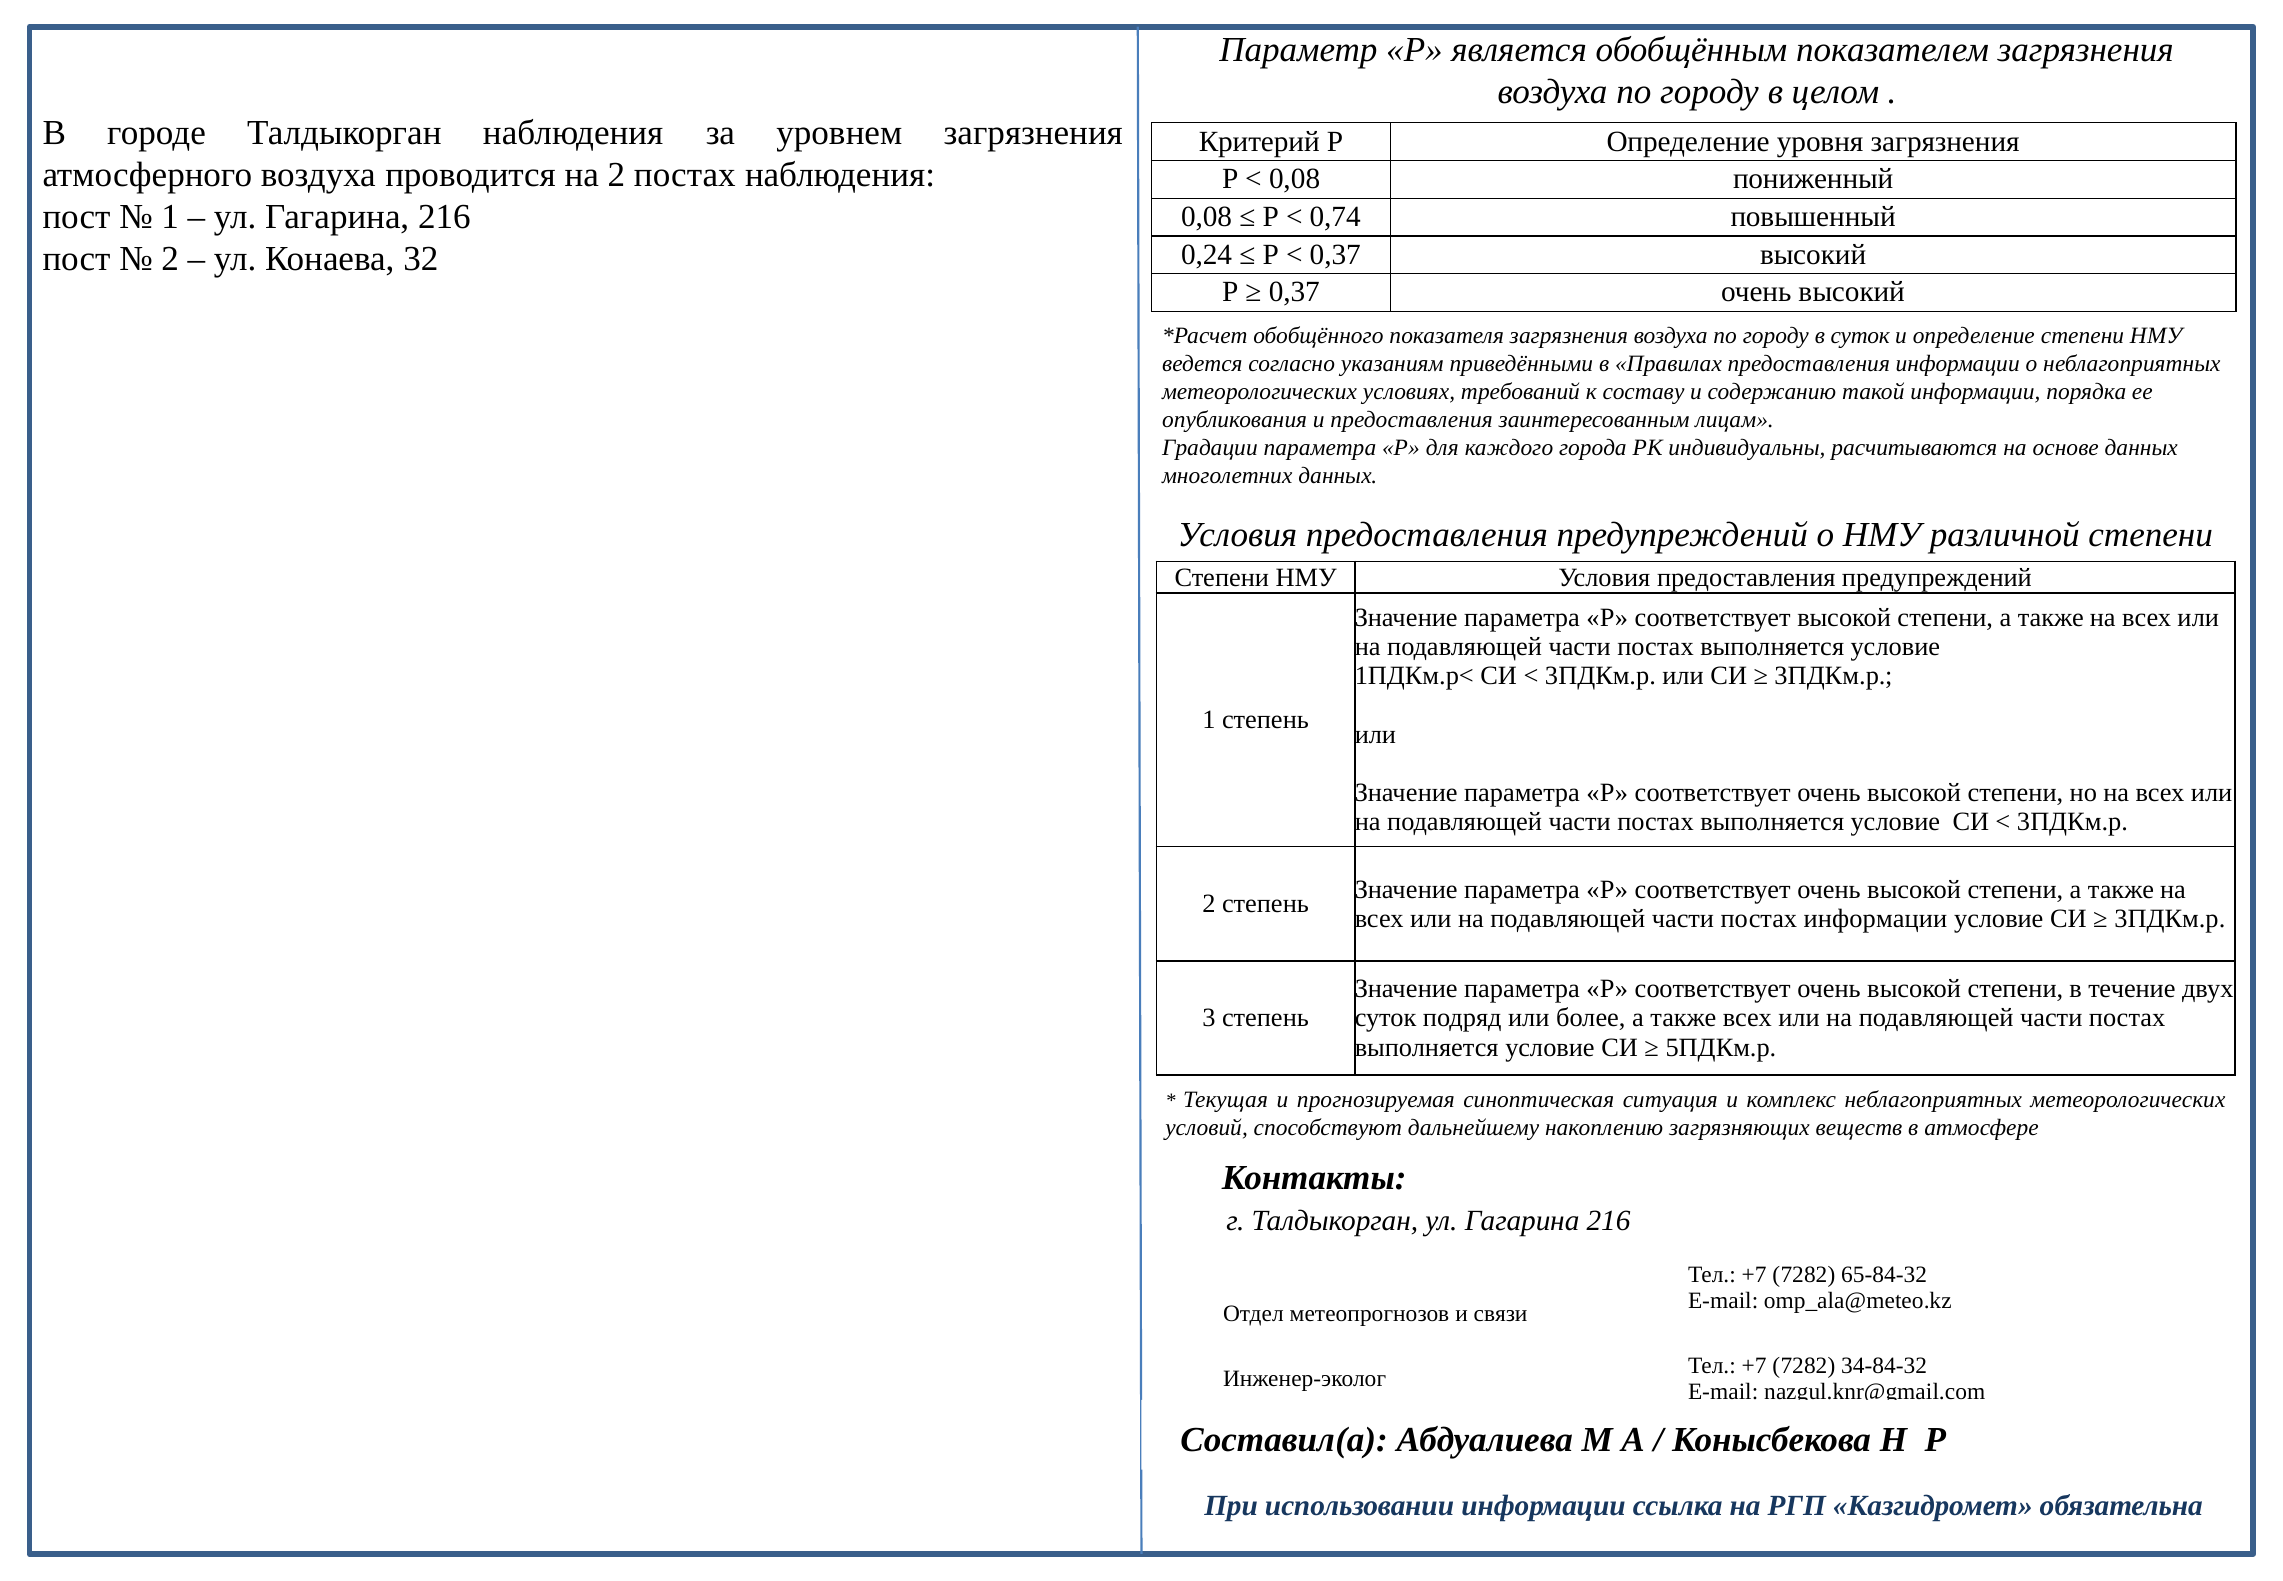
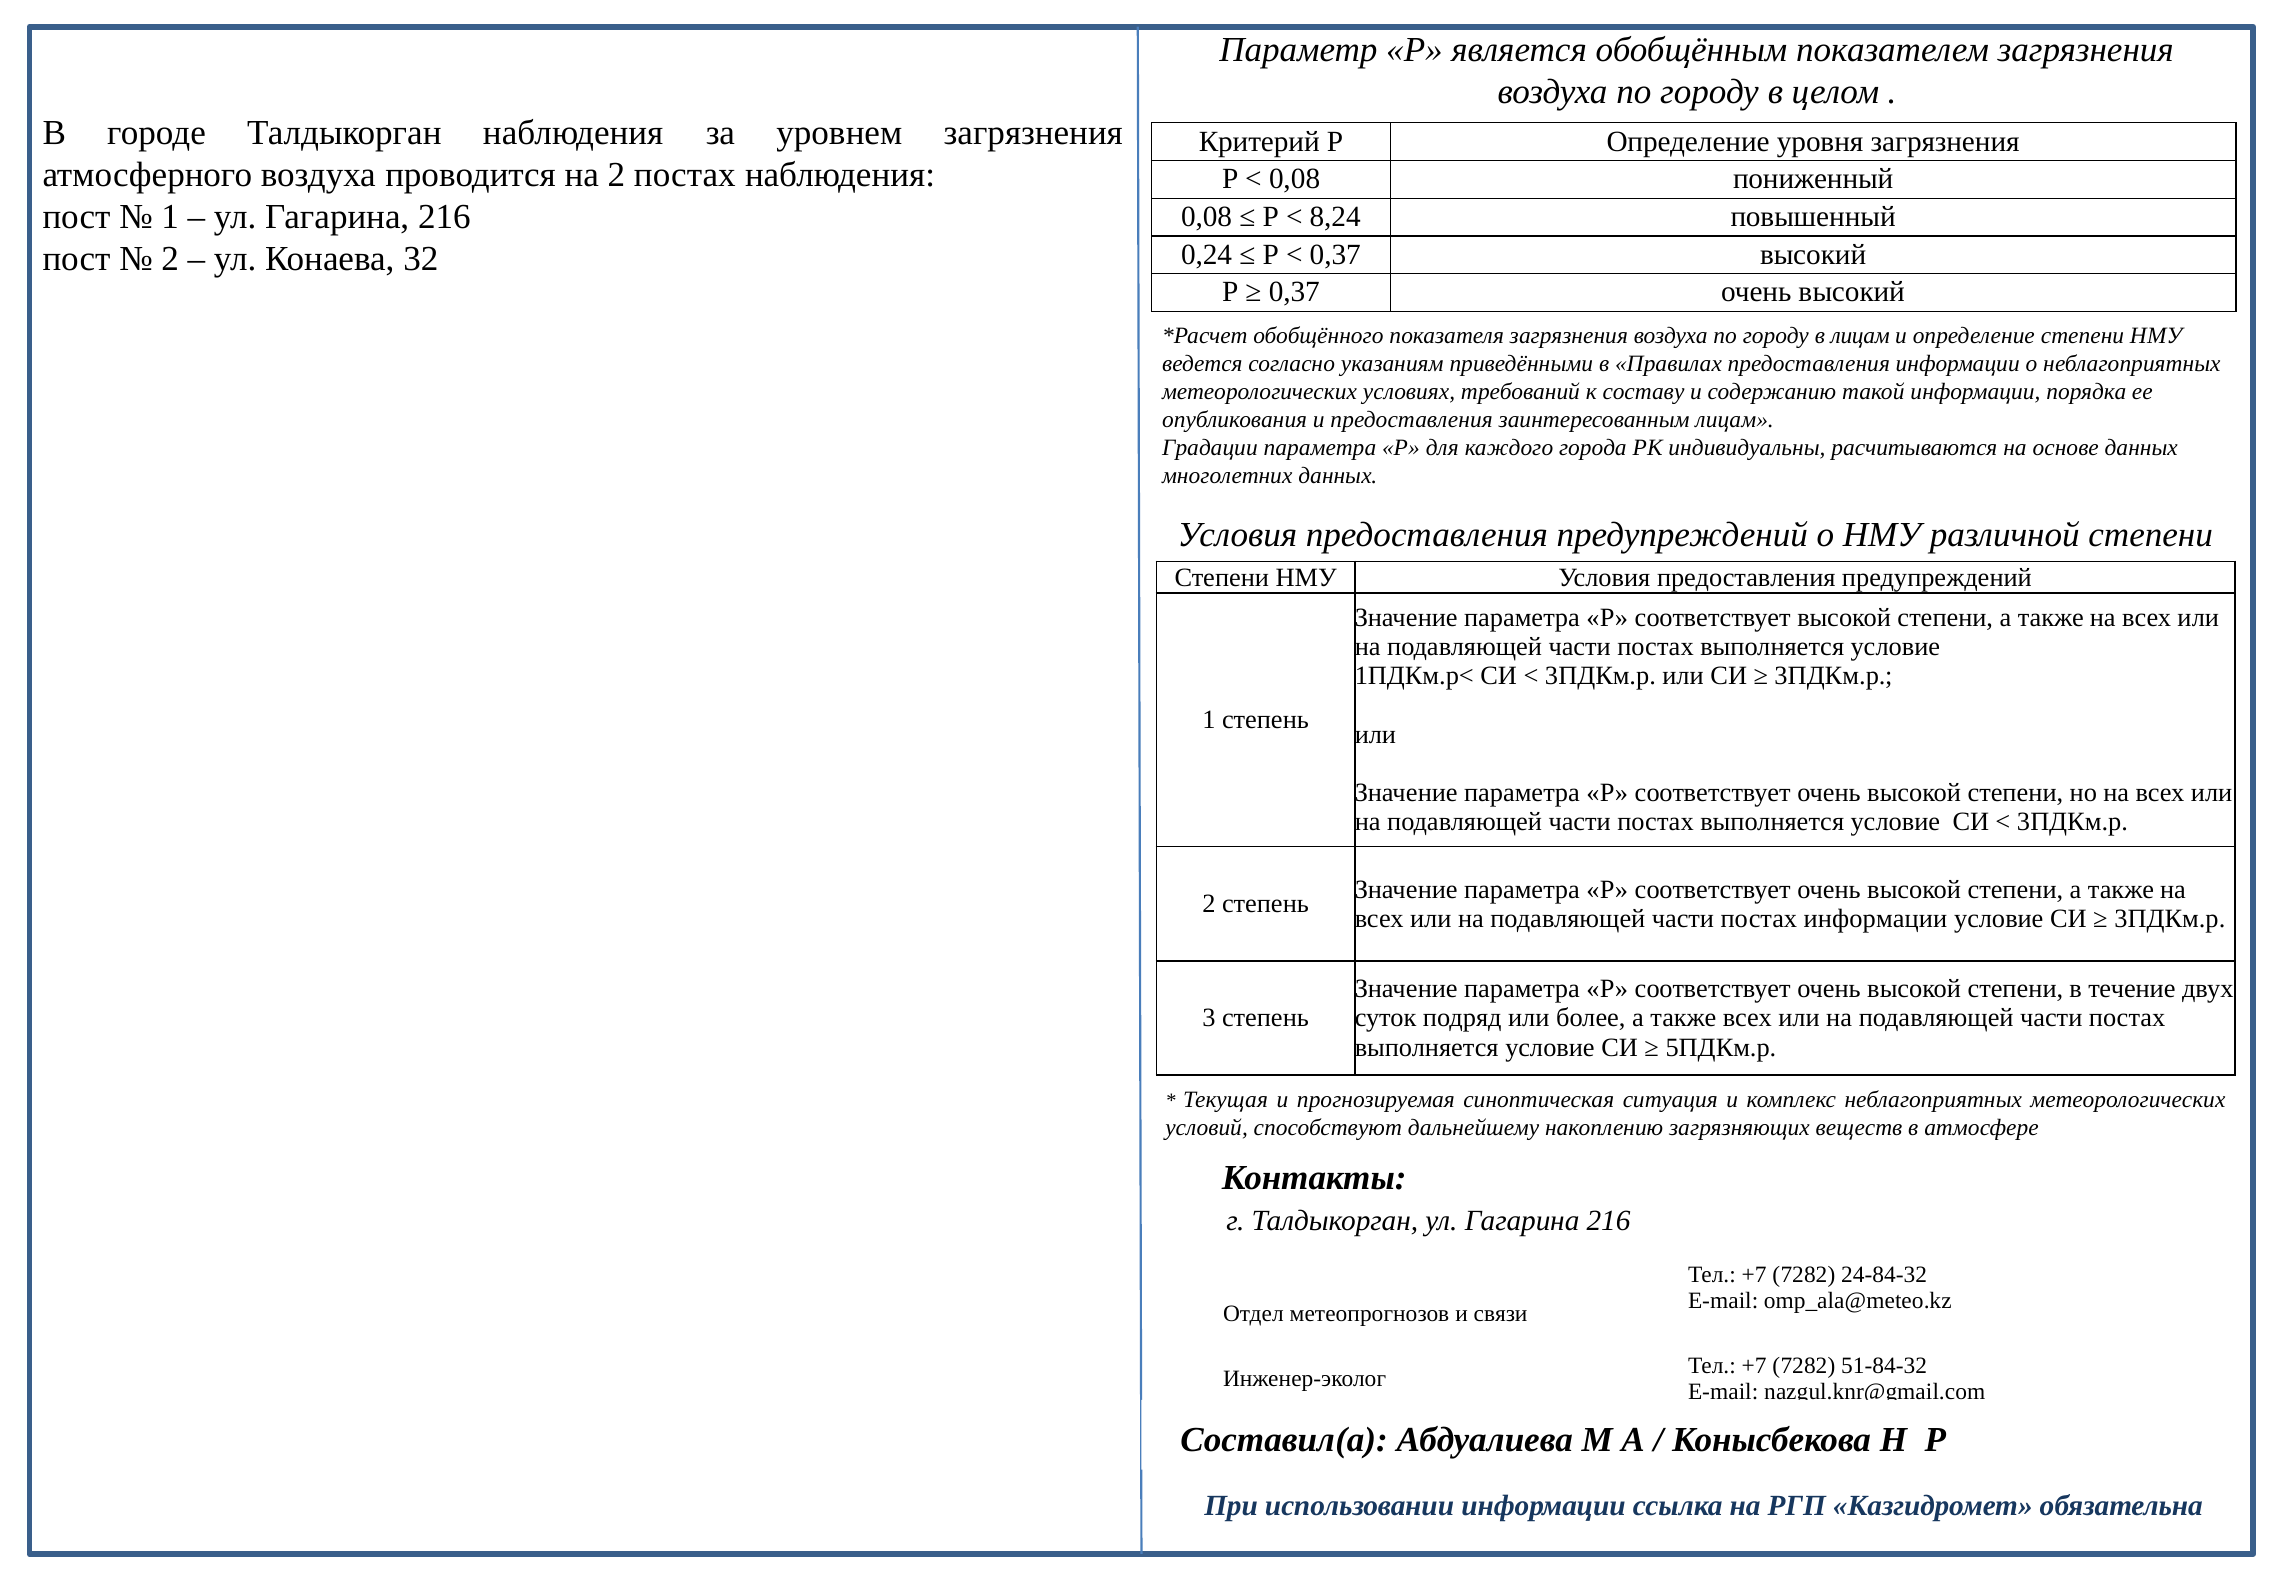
0,74: 0,74 -> 8,24
в суток: суток -> лицам
65-84-32: 65-84-32 -> 24-84-32
34-84-32: 34-84-32 -> 51-84-32
